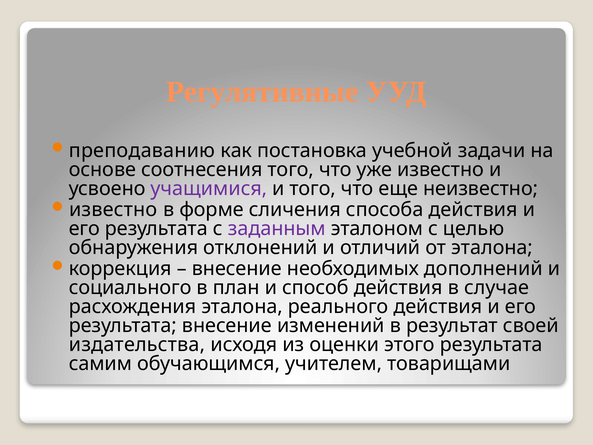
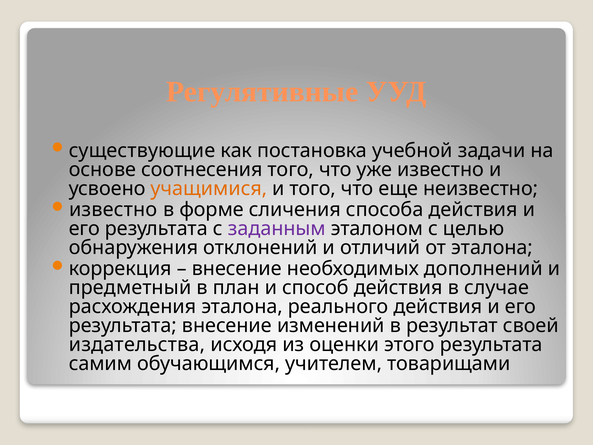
преподаванию: преподаванию -> существующие
учащимися colour: purple -> orange
социального: социального -> предметный
